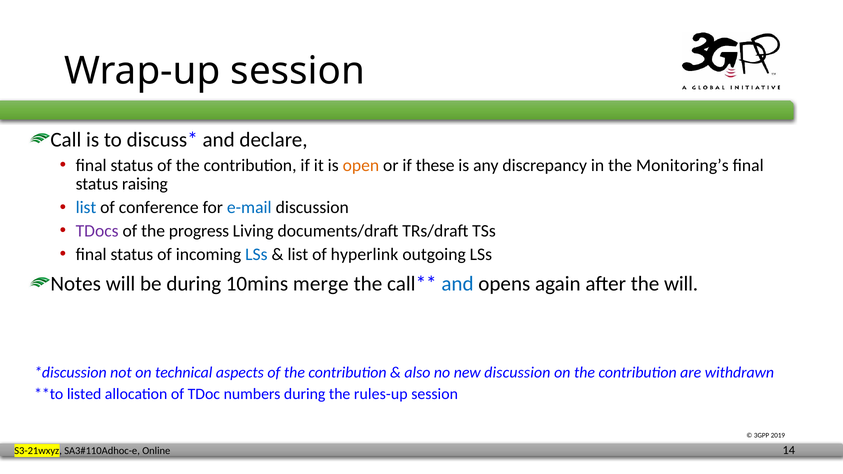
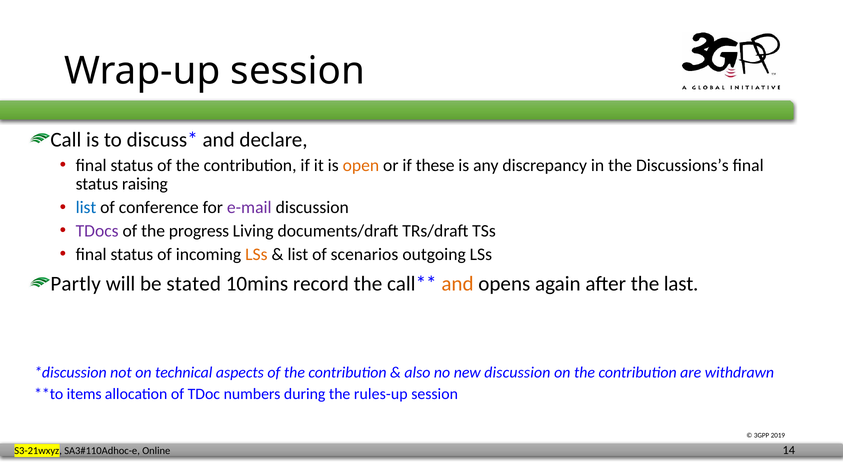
Monitoring’s: Monitoring’s -> Discussions’s
e-mail colour: blue -> purple
LSs at (256, 254) colour: blue -> orange
hyperlink: hyperlink -> scenarios
Notes: Notes -> Partly
be during: during -> stated
merge: merge -> record
and at (457, 284) colour: blue -> orange
the will: will -> last
listed: listed -> items
